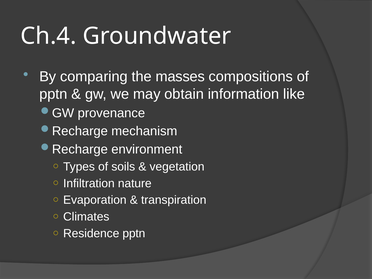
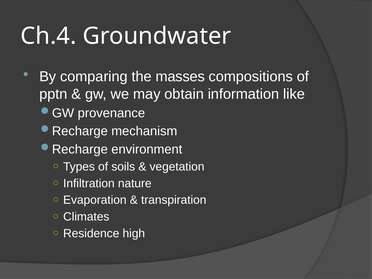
Residence pptn: pptn -> high
